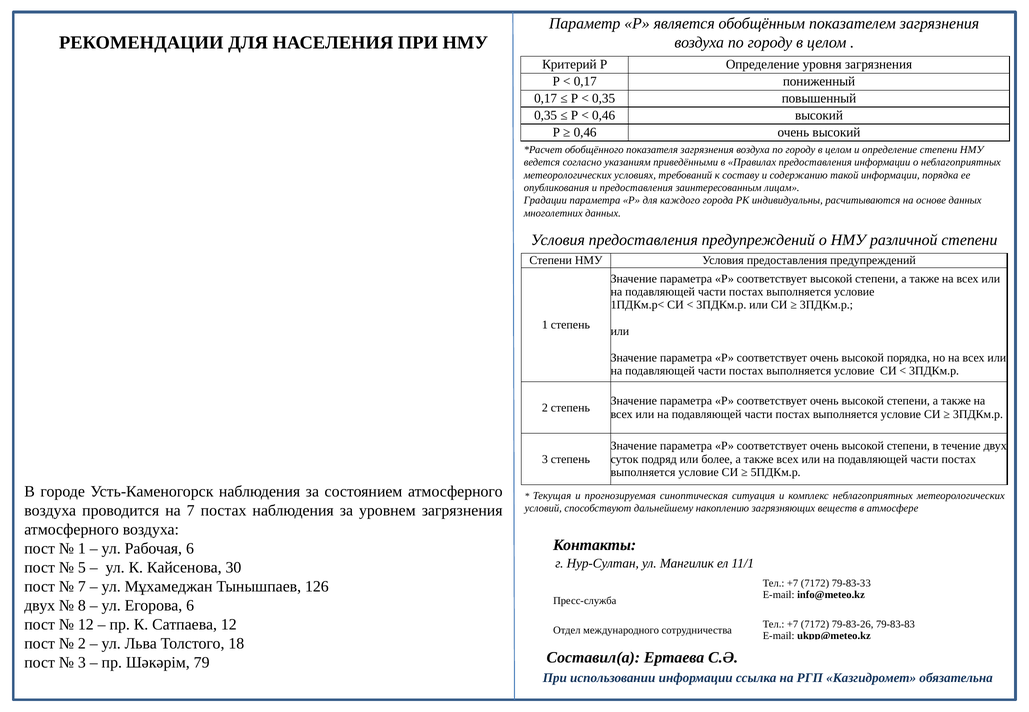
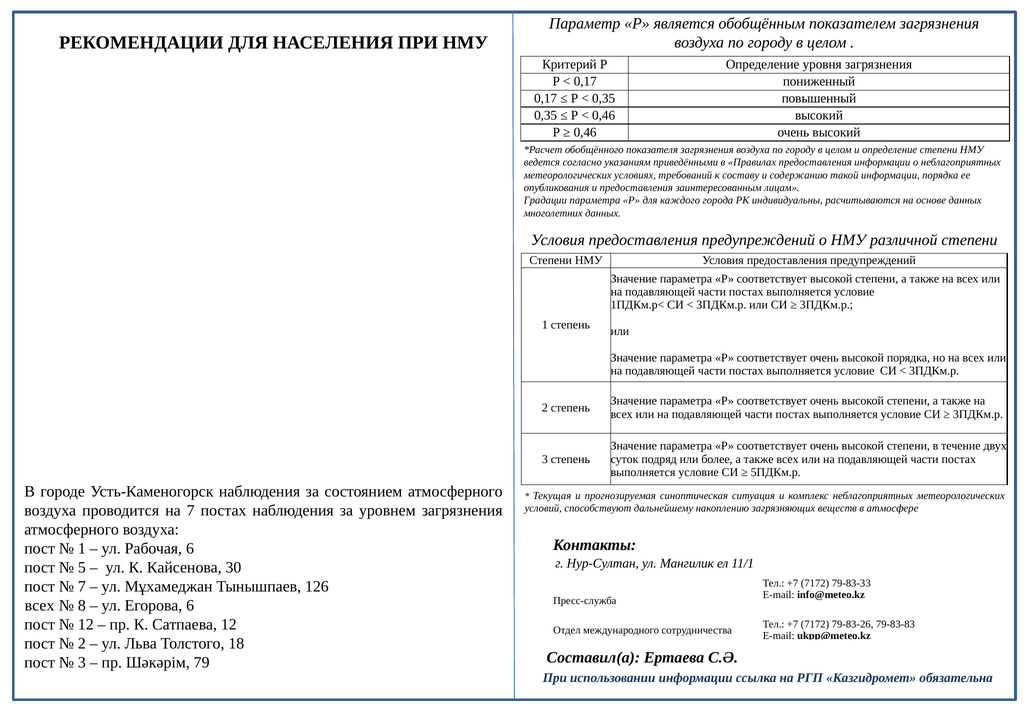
двух at (40, 606): двух -> всех
